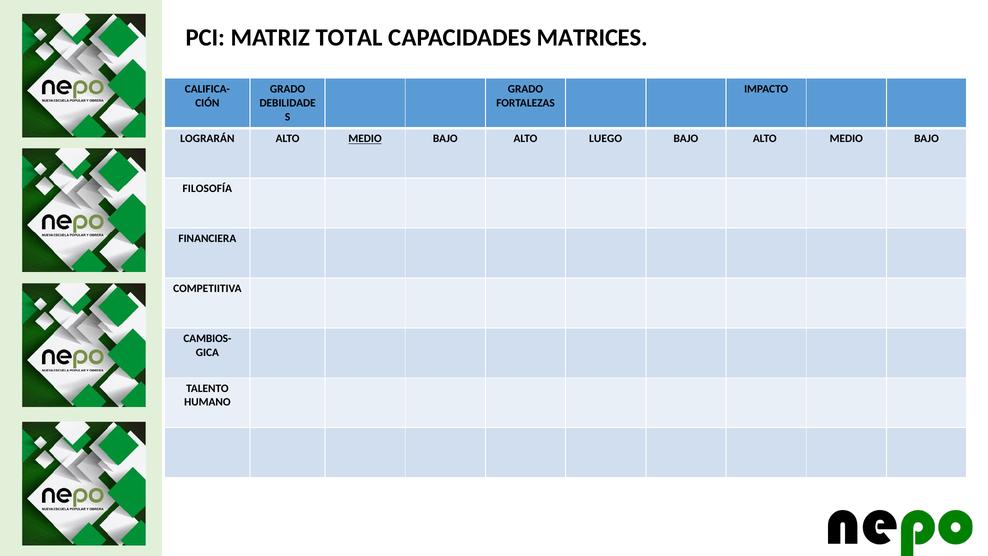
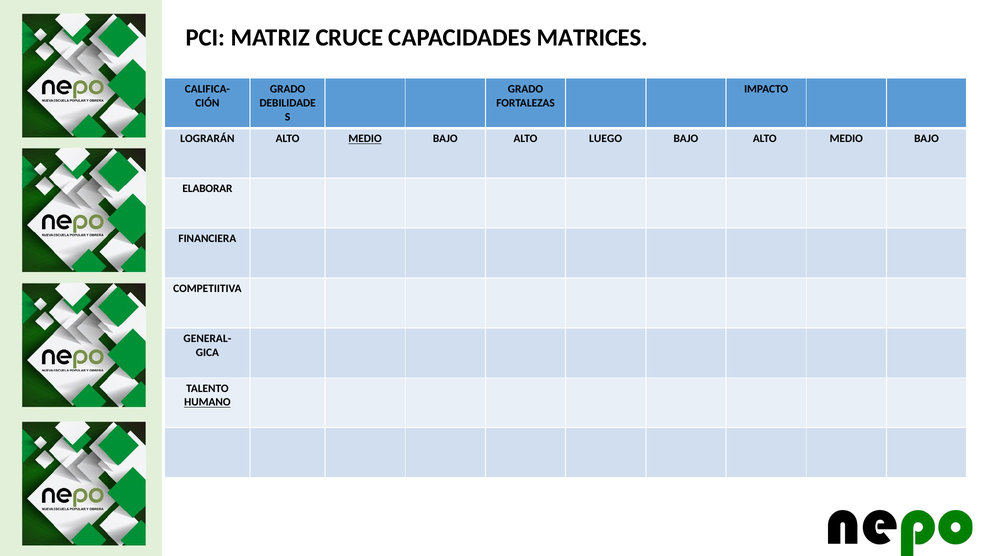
TOTAL: TOTAL -> CRUCE
FILOSOFÍA: FILOSOFÍA -> ELABORAR
CAMBIOS-: CAMBIOS- -> GENERAL-
HUMANO underline: none -> present
